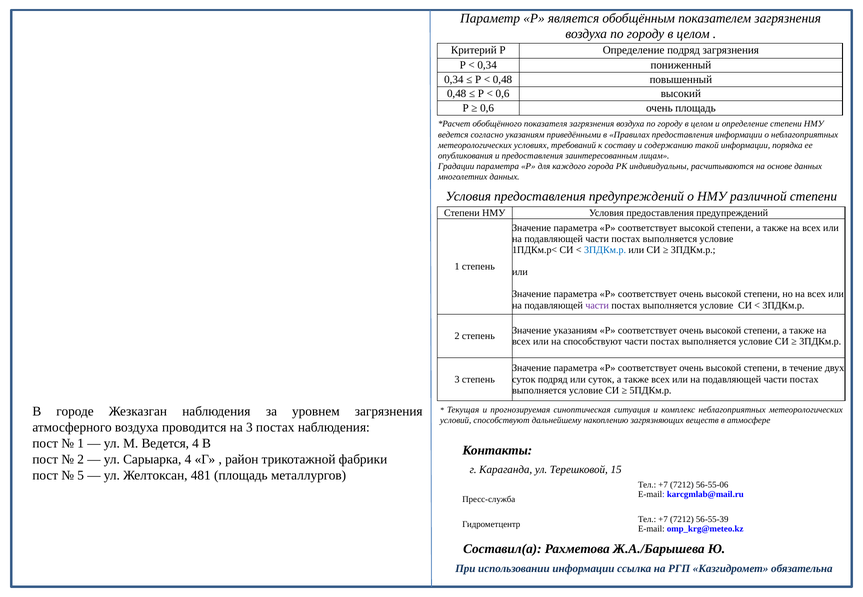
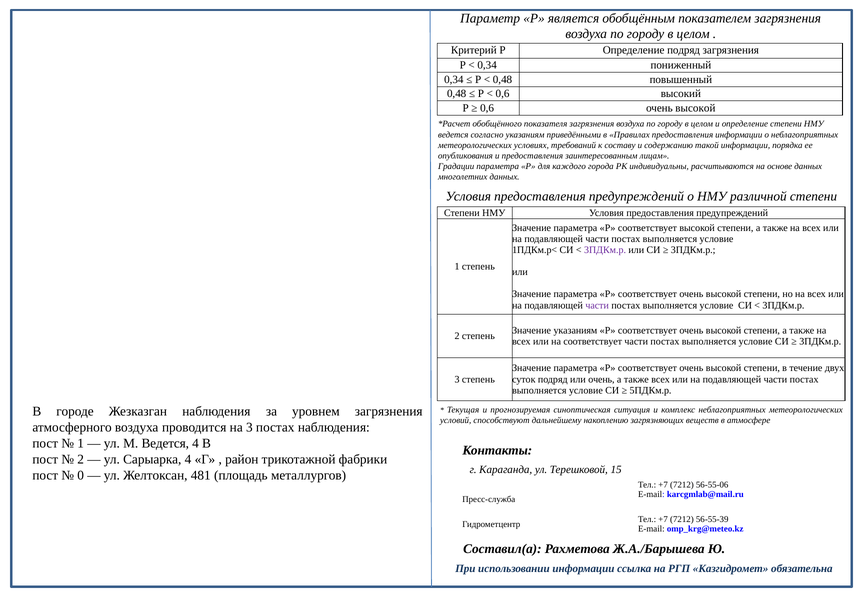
0,6 очень площадь: площадь -> высокой
3ПДКм.р at (605, 250) colour: blue -> purple
на способствуют: способствуют -> соответствует
или суток: суток -> очень
5: 5 -> 0
